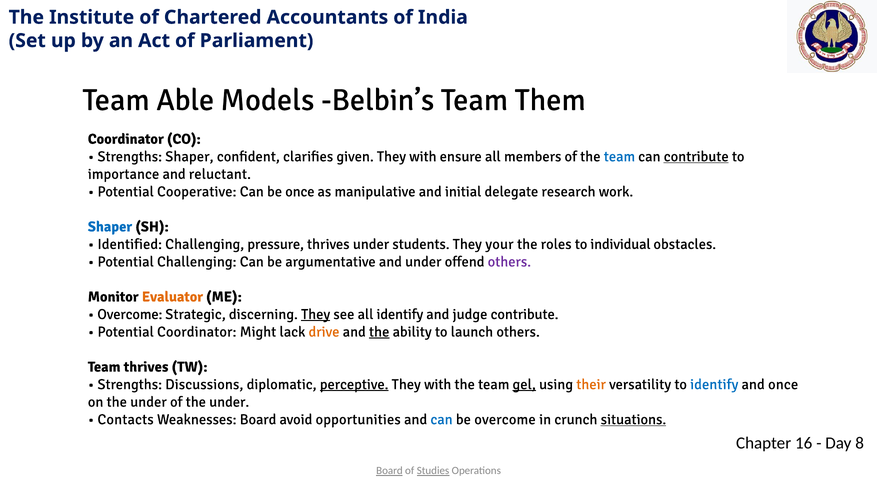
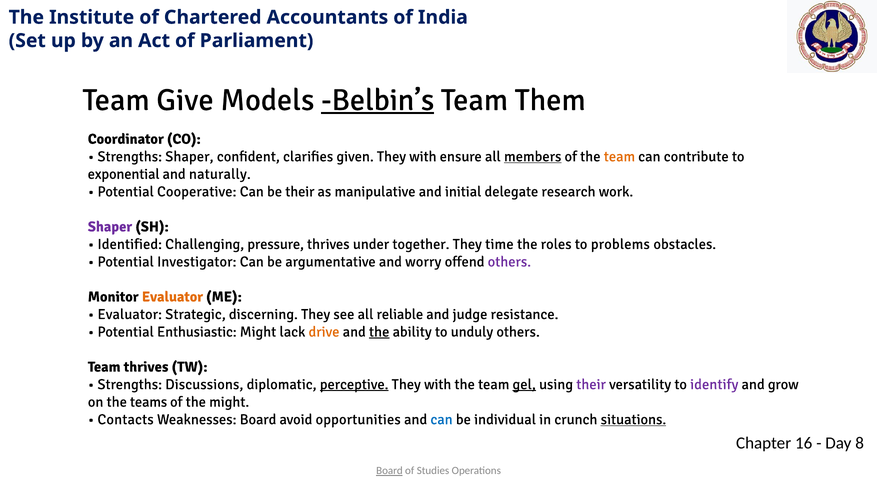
Able: Able -> Give
Belbin’s underline: none -> present
members underline: none -> present
team at (619, 157) colour: blue -> orange
contribute at (696, 157) underline: present -> none
importance: importance -> exponential
reluctant: reluctant -> naturally
be once: once -> their
Shaper at (110, 227) colour: blue -> purple
students: students -> together
your: your -> time
individual: individual -> problems
Potential Challenging: Challenging -> Investigator
and under: under -> worry
Overcome at (130, 314): Overcome -> Evaluator
They at (316, 314) underline: present -> none
all identify: identify -> reliable
judge contribute: contribute -> resistance
Potential Coordinator: Coordinator -> Enthusiastic
launch: launch -> unduly
their at (591, 385) colour: orange -> purple
identify at (714, 385) colour: blue -> purple
and once: once -> grow
on the under: under -> teams
of the under: under -> might
be overcome: overcome -> individual
Studies underline: present -> none
